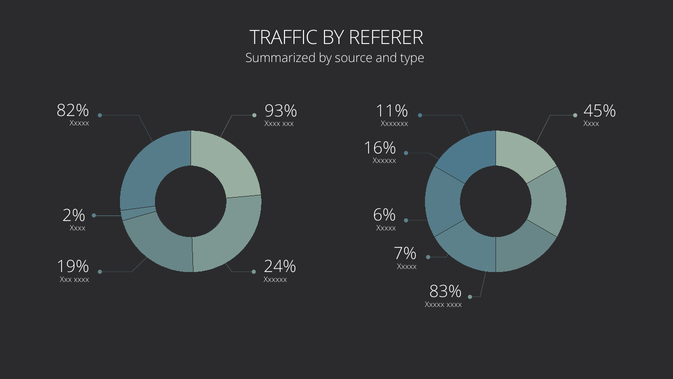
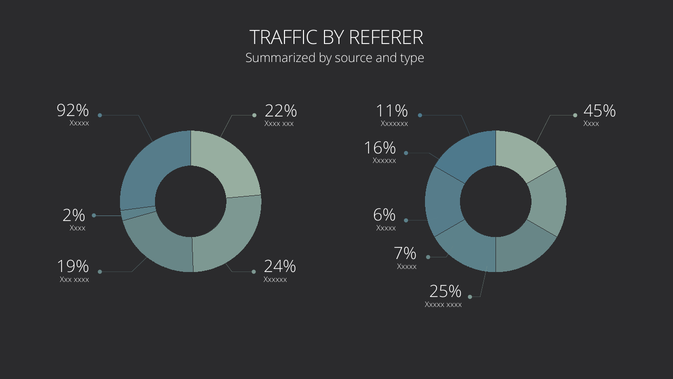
82%: 82% -> 92%
93%: 93% -> 22%
83%: 83% -> 25%
